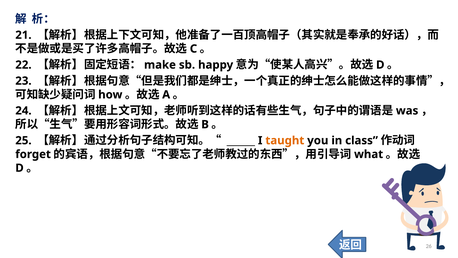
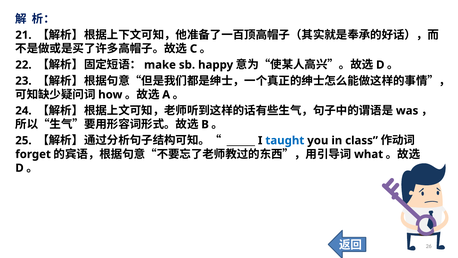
taught colour: orange -> blue
